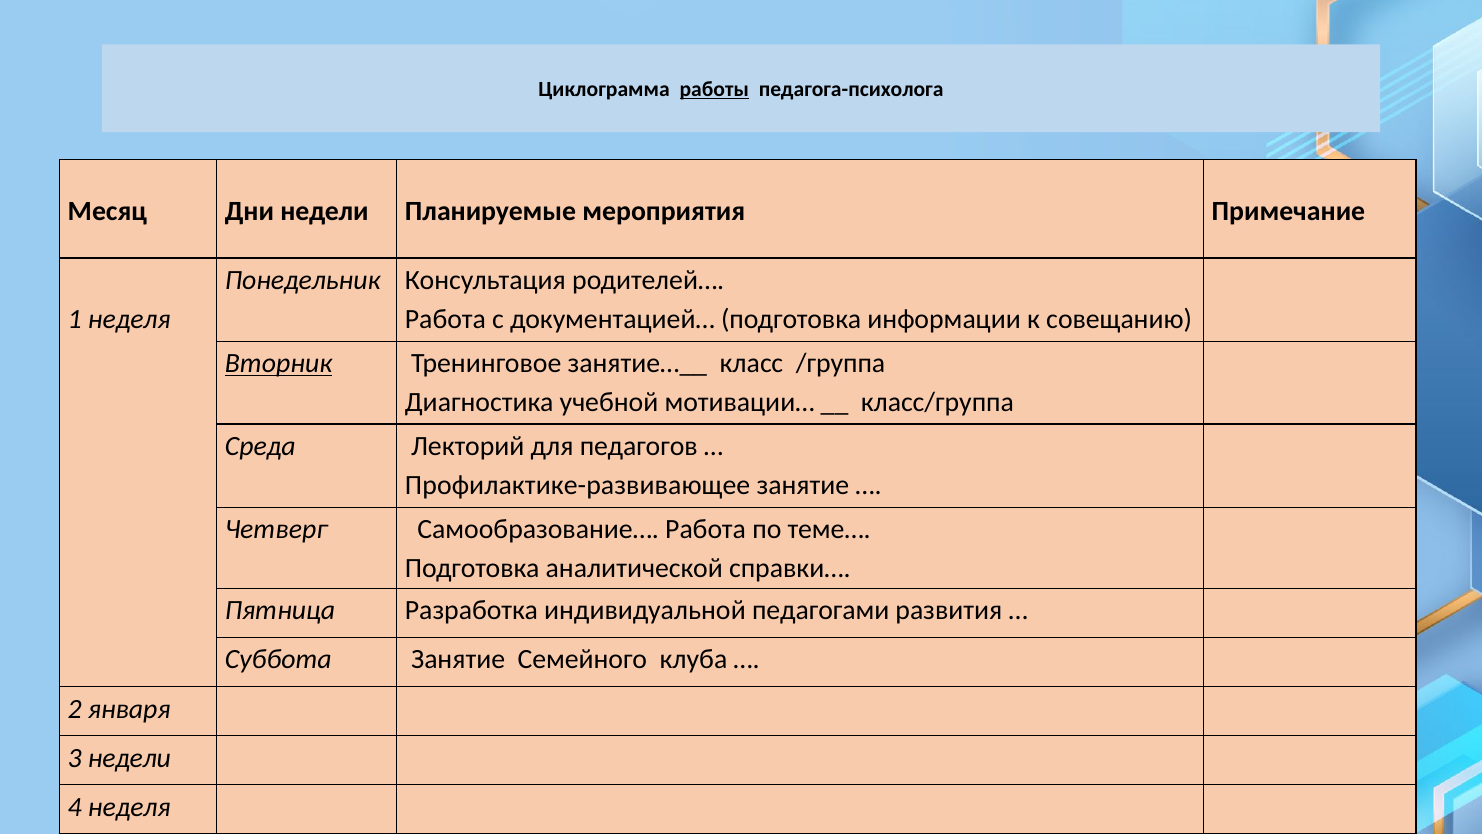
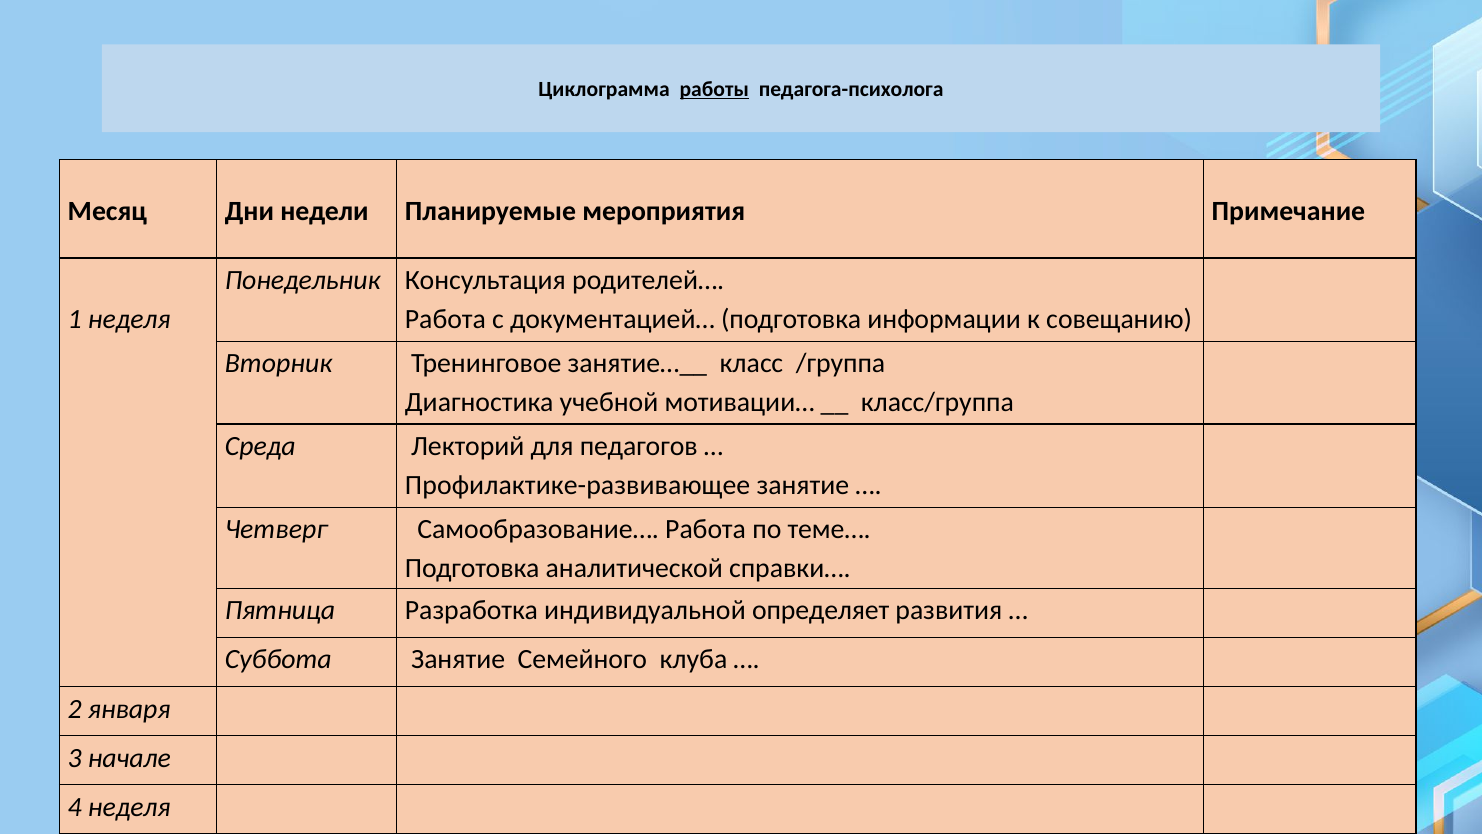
Вторник underline: present -> none
педагогами: педагогами -> определяет
3 недели: недели -> начале
